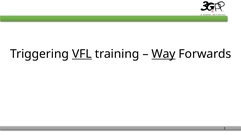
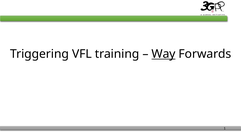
VFL underline: present -> none
